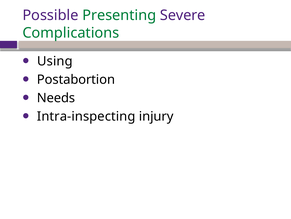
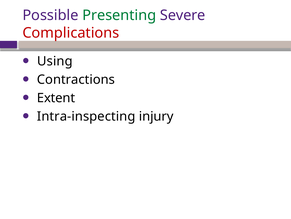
Complications colour: green -> red
Postabortion: Postabortion -> Contractions
Needs: Needs -> Extent
